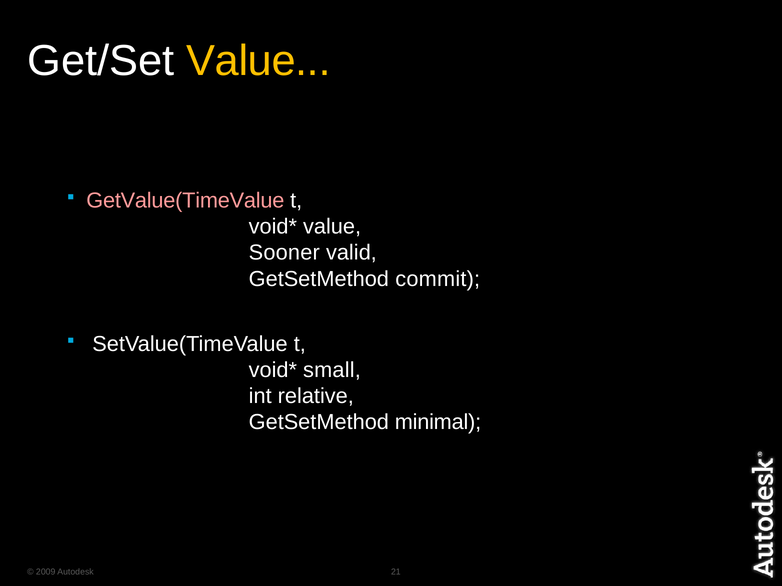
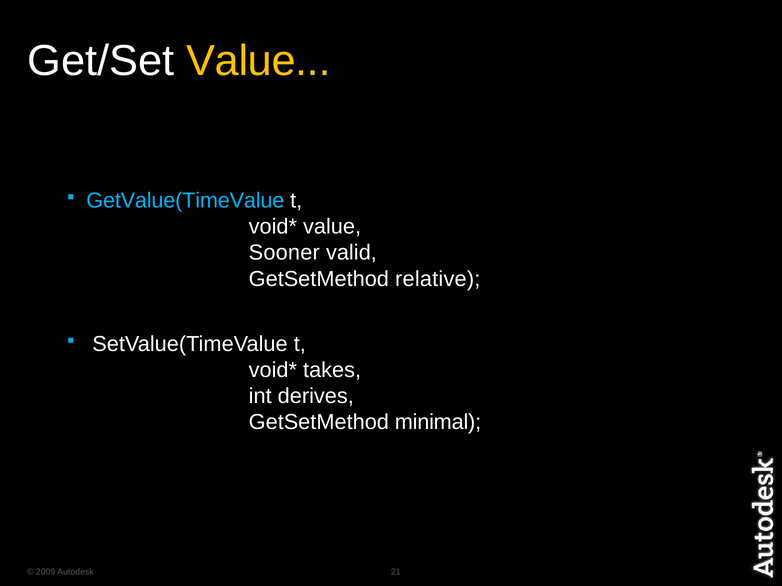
GetValue(TimeValue colour: pink -> light blue
commit: commit -> relative
small: small -> takes
relative: relative -> derives
